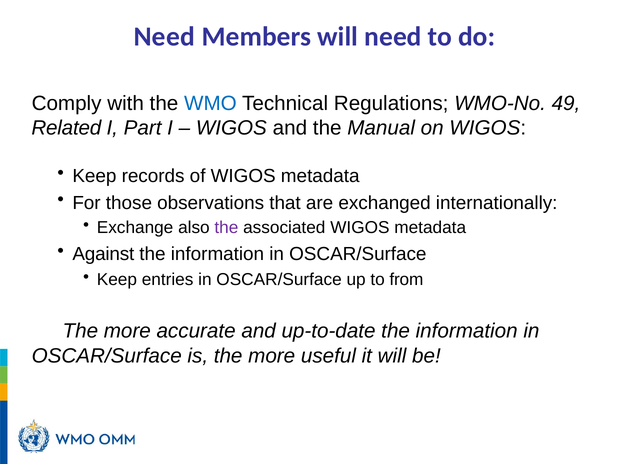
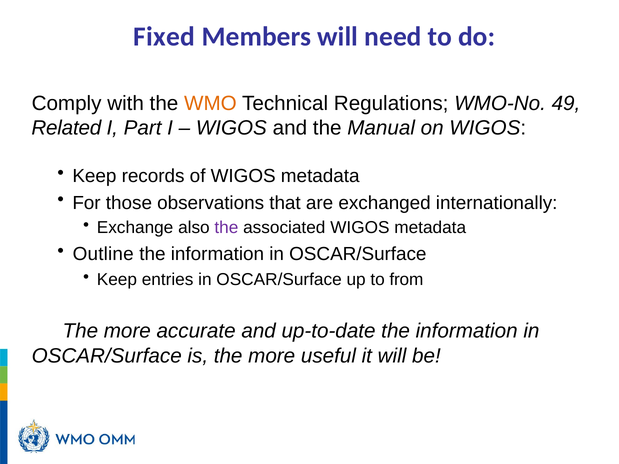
Need at (164, 37): Need -> Fixed
WMO colour: blue -> orange
Against: Against -> Outline
